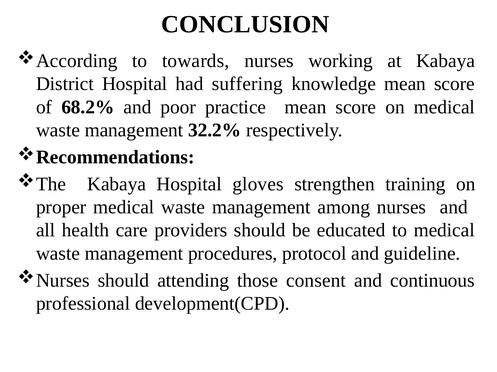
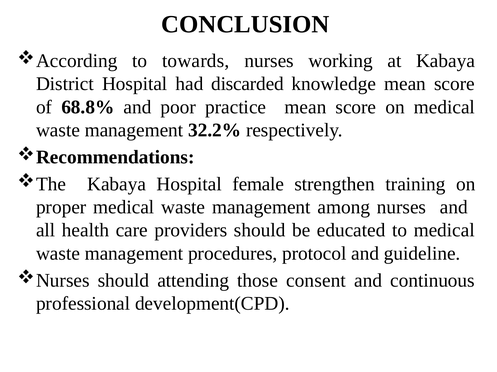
suffering: suffering -> discarded
68.2%: 68.2% -> 68.8%
gloves: gloves -> female
